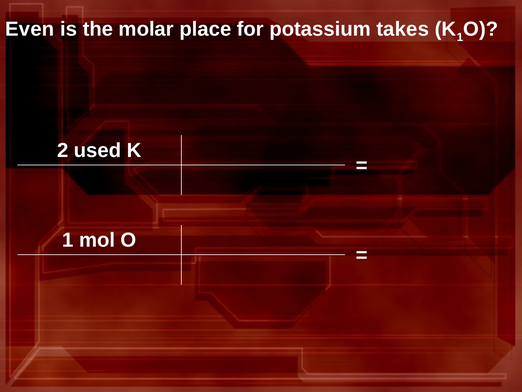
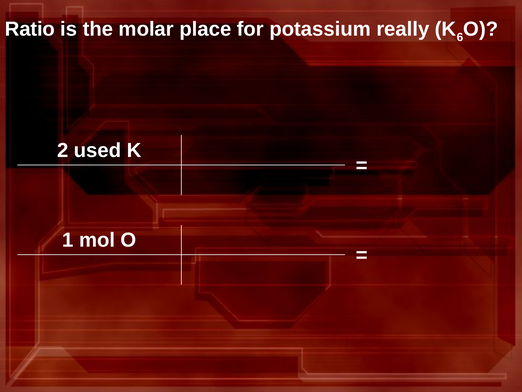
Even: Even -> Ratio
takes: takes -> really
K 1: 1 -> 6
